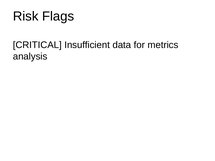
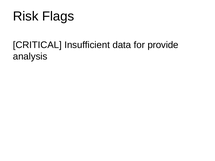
metrics: metrics -> provide
